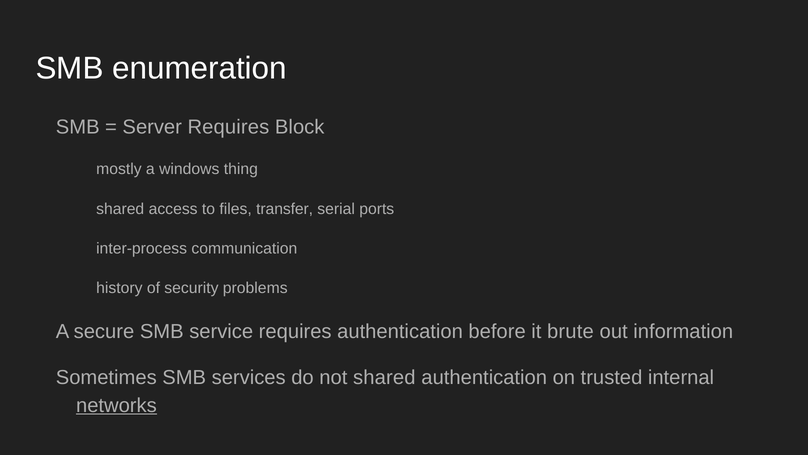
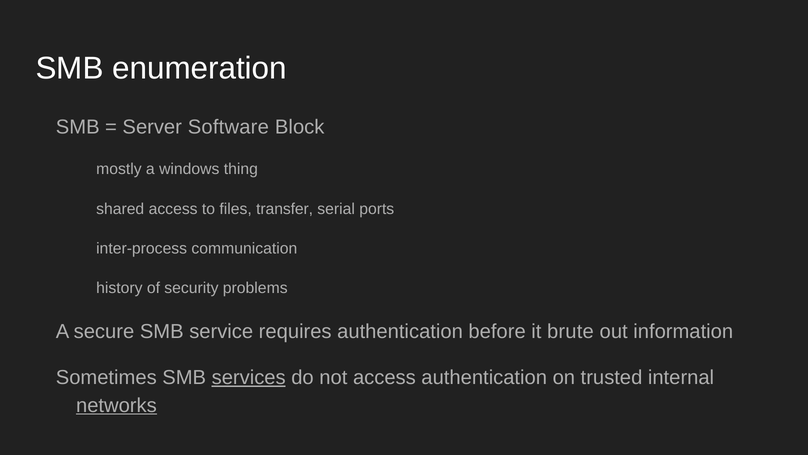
Server Requires: Requires -> Software
services underline: none -> present
not shared: shared -> access
